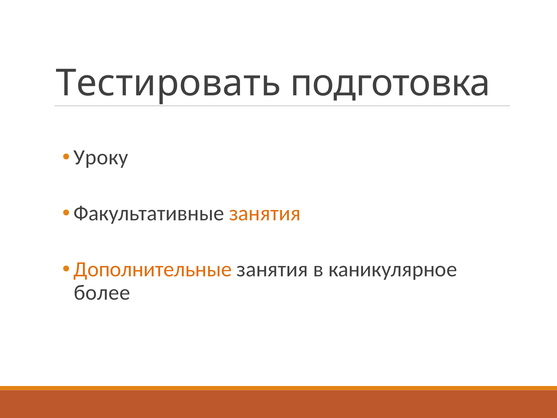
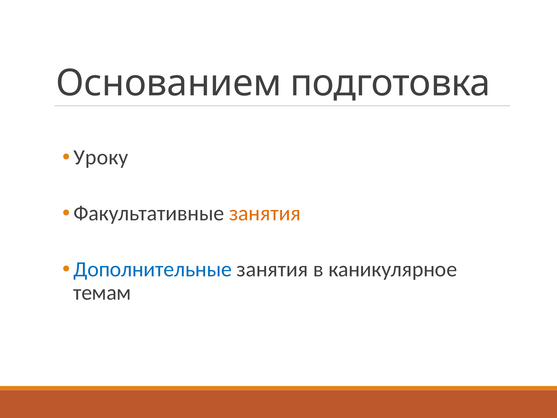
Тестировать: Тестировать -> Основанием
Дополнительные colour: orange -> blue
более: более -> темам
